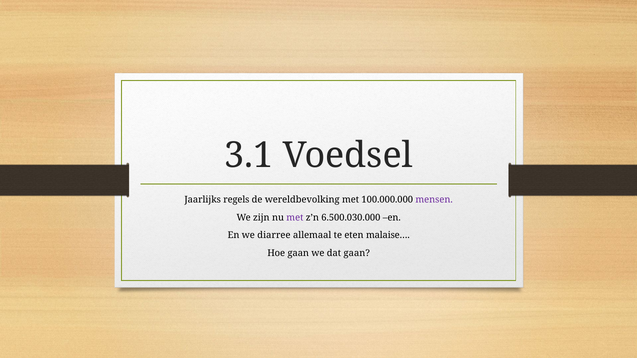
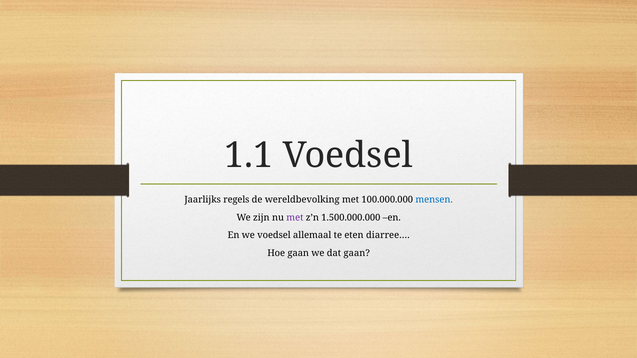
3.1: 3.1 -> 1.1
mensen colour: purple -> blue
6.500.030.000: 6.500.030.000 -> 1.500.000.000
we diarree: diarree -> voedsel
malaise…: malaise… -> diarree…
